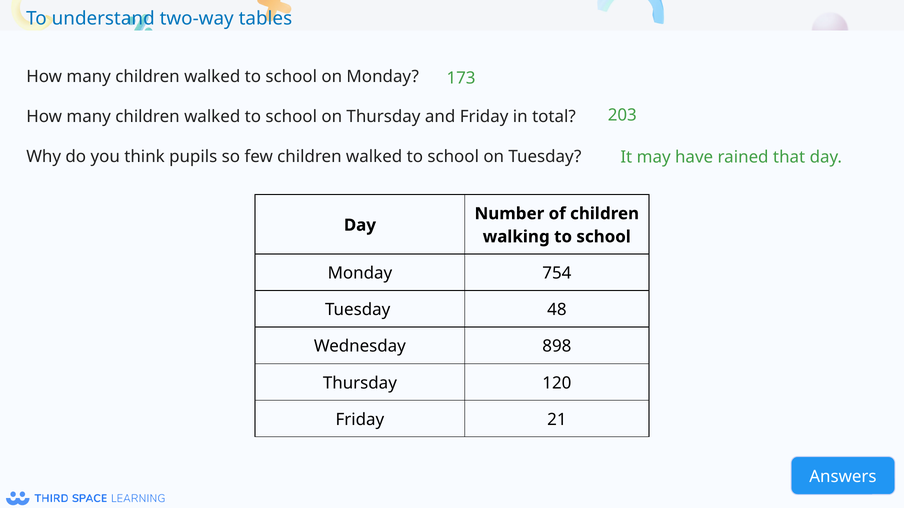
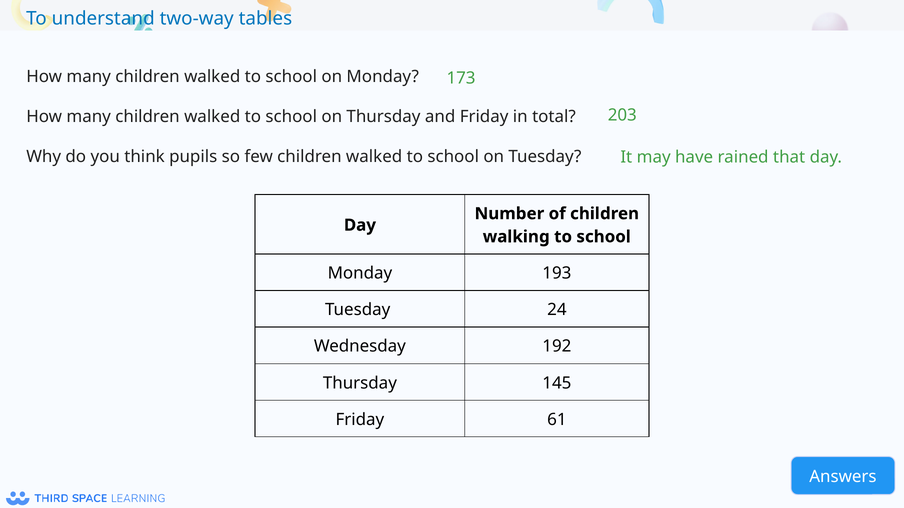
754: 754 -> 193
48: 48 -> 24
898: 898 -> 192
120: 120 -> 145
21: 21 -> 61
